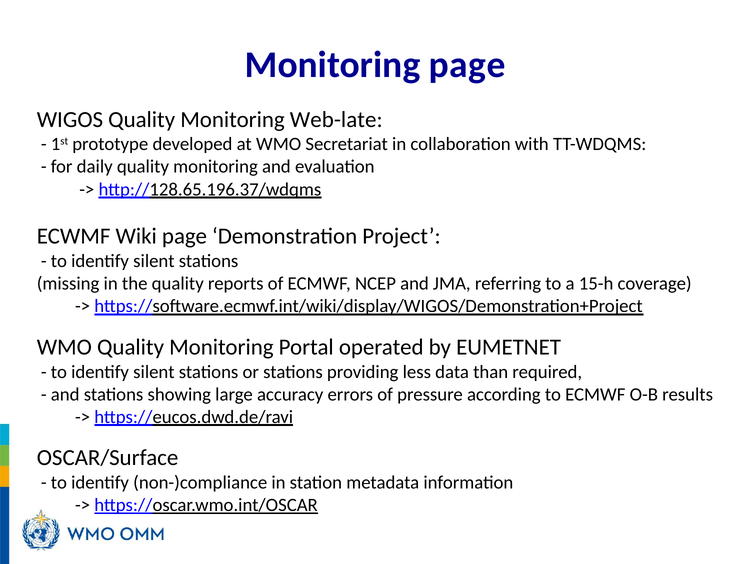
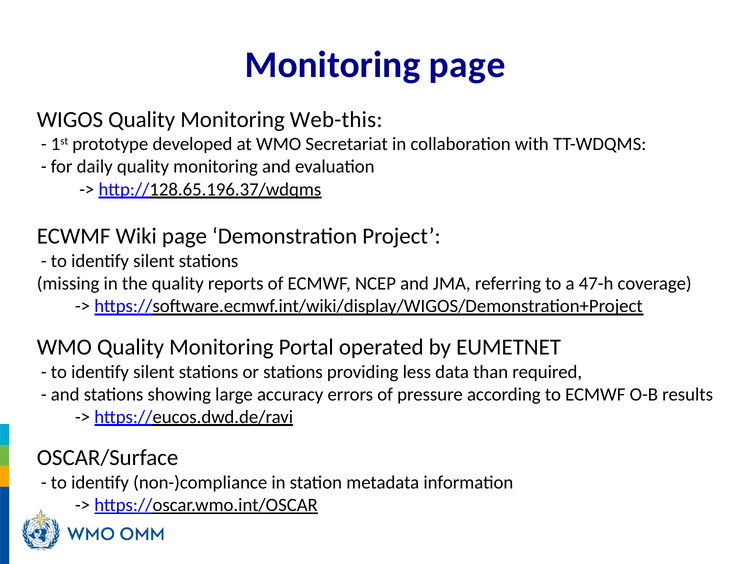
Web-late: Web-late -> Web-this
15-h: 15-h -> 47-h
